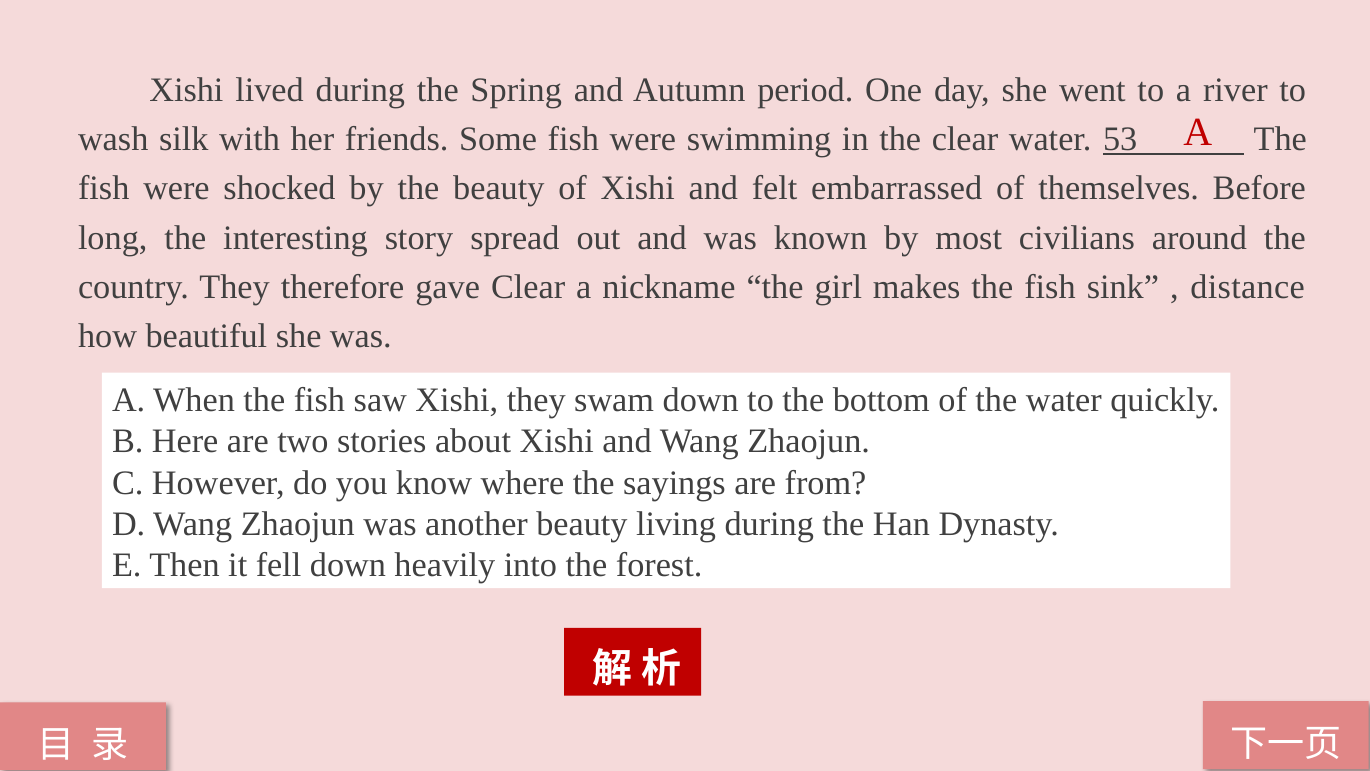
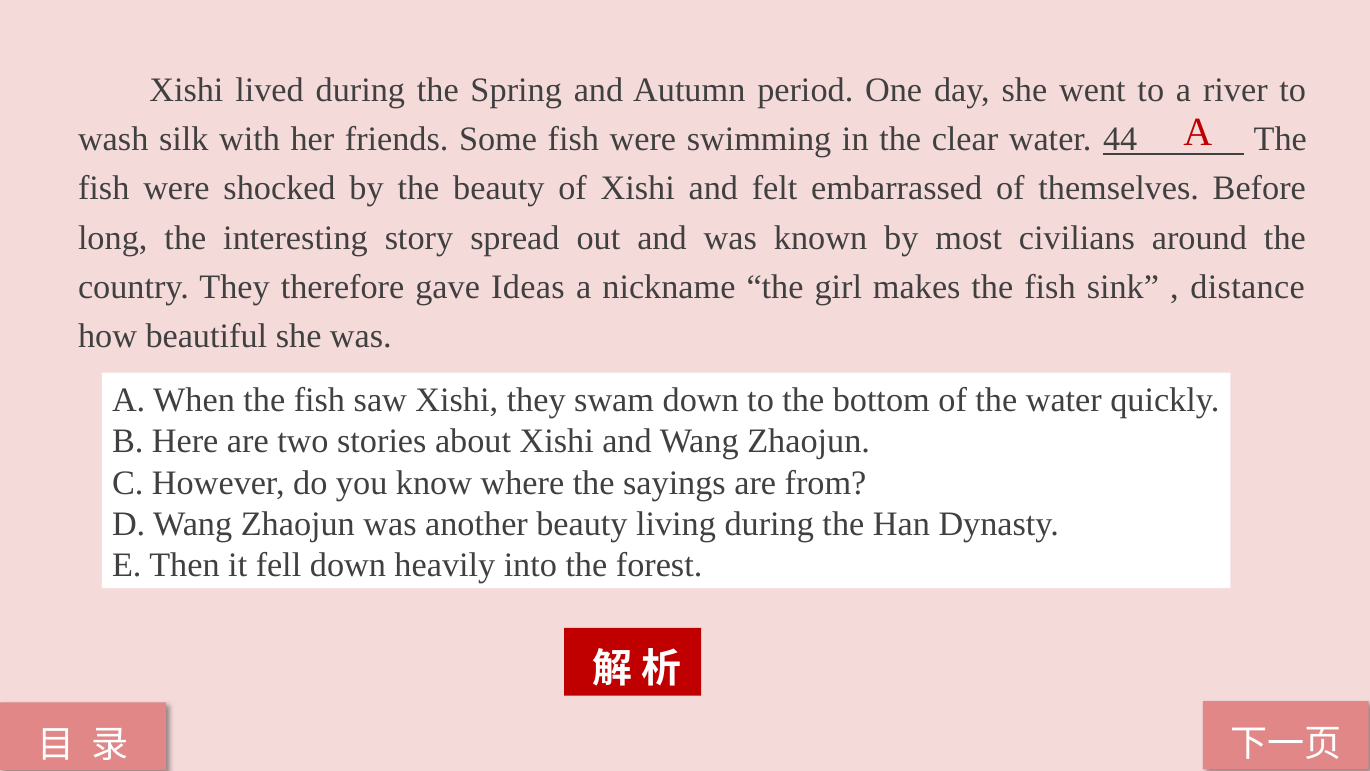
53: 53 -> 44
gave Clear: Clear -> Ideas
